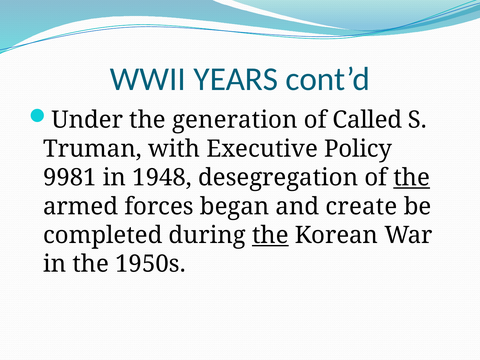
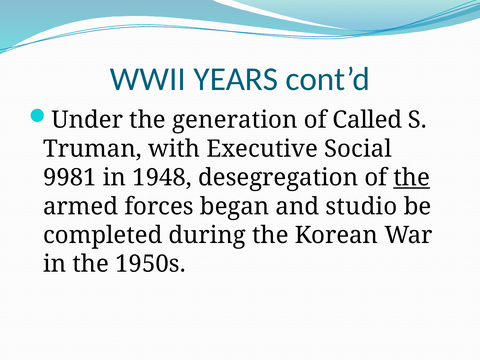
Policy: Policy -> Social
create: create -> studio
the at (270, 235) underline: present -> none
